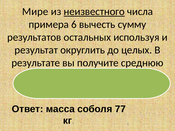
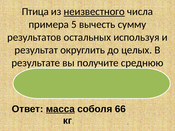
Мире: Мире -> Птица
6: 6 -> 5
масса underline: none -> present
77: 77 -> 66
